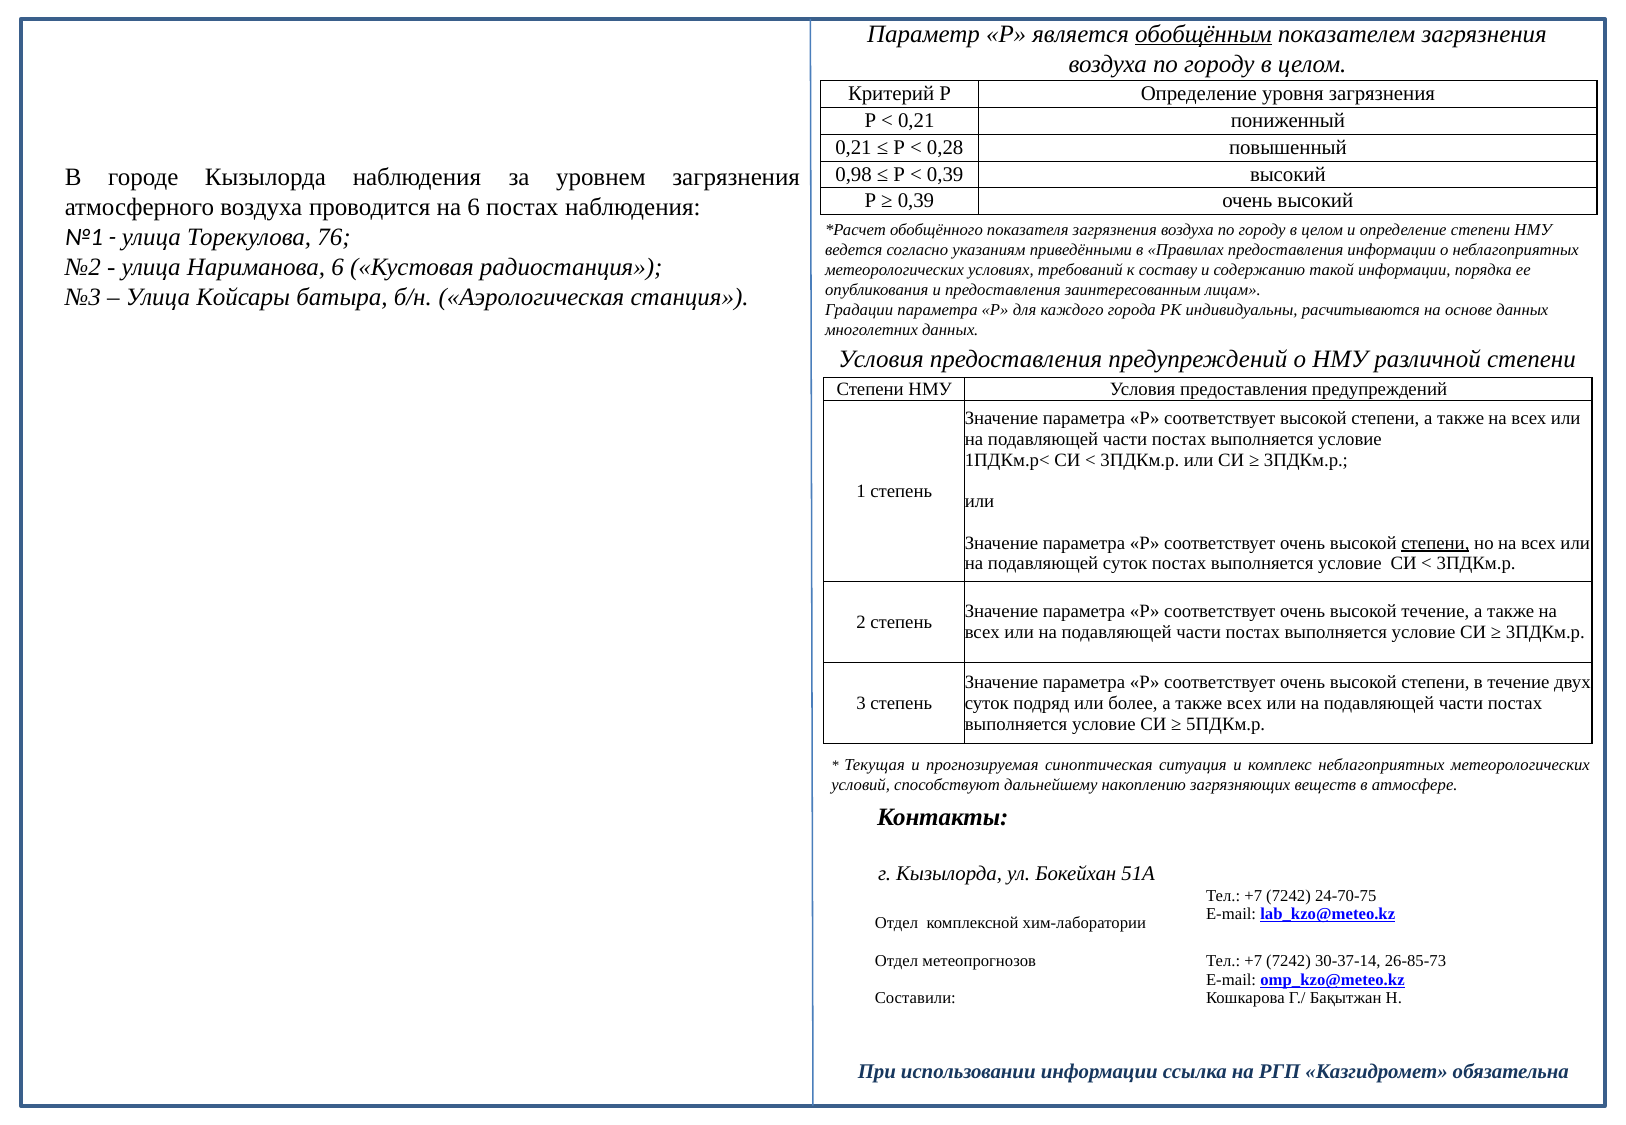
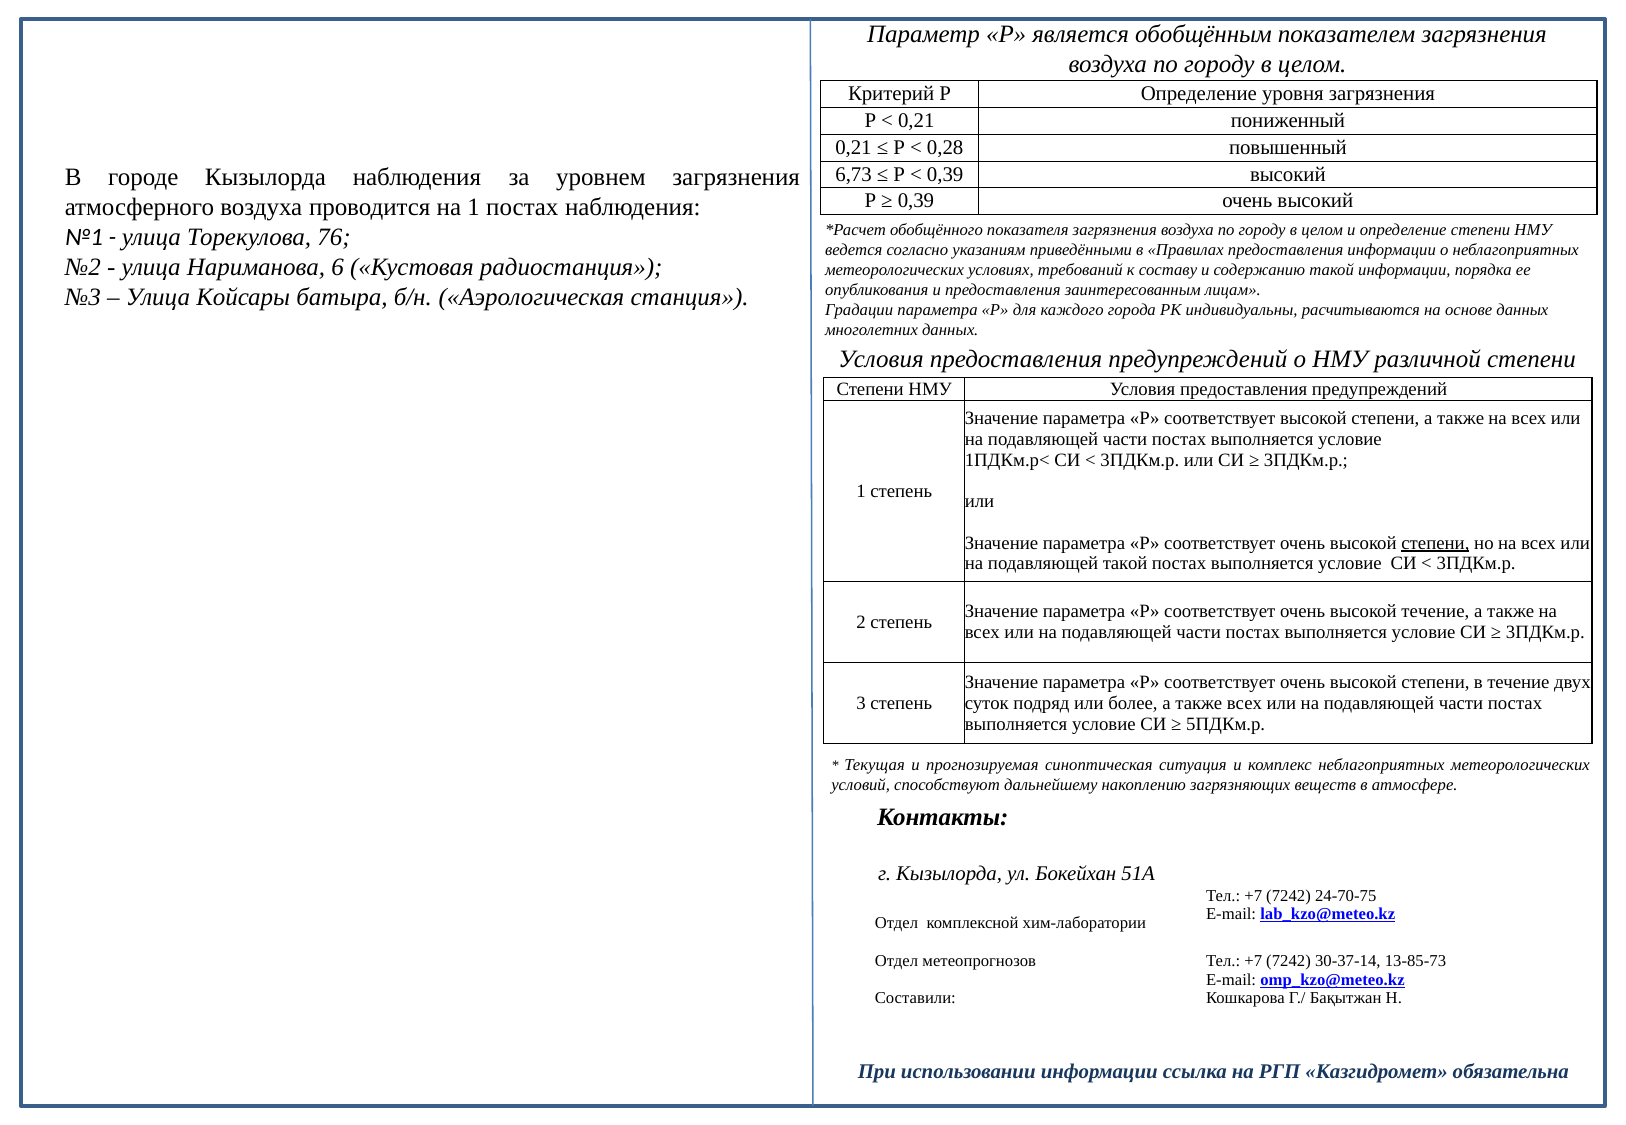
обобщённым underline: present -> none
0,98: 0,98 -> 6,73
на 6: 6 -> 1
подавляющей суток: суток -> такой
26-85-73: 26-85-73 -> 13-85-73
